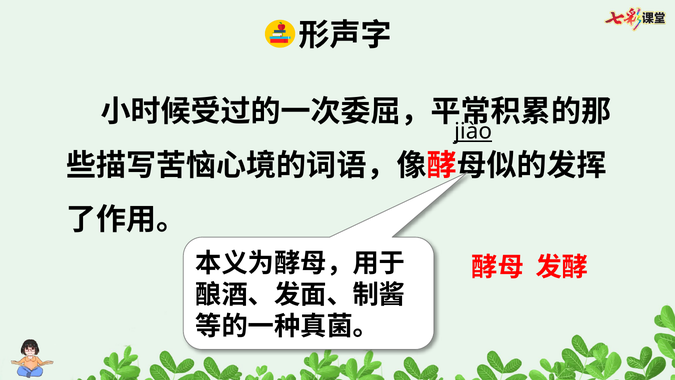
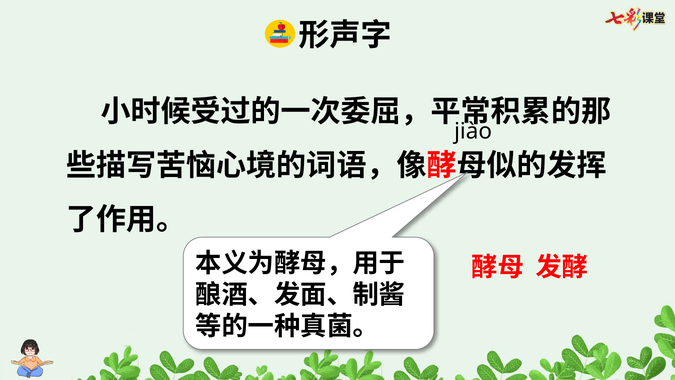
jiào underline: present -> none
